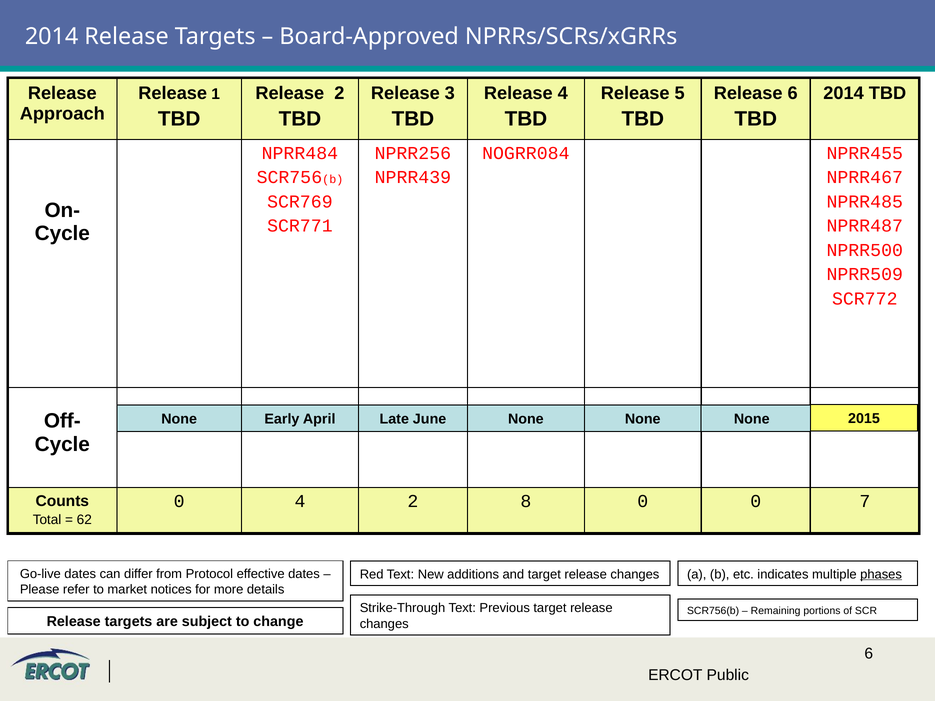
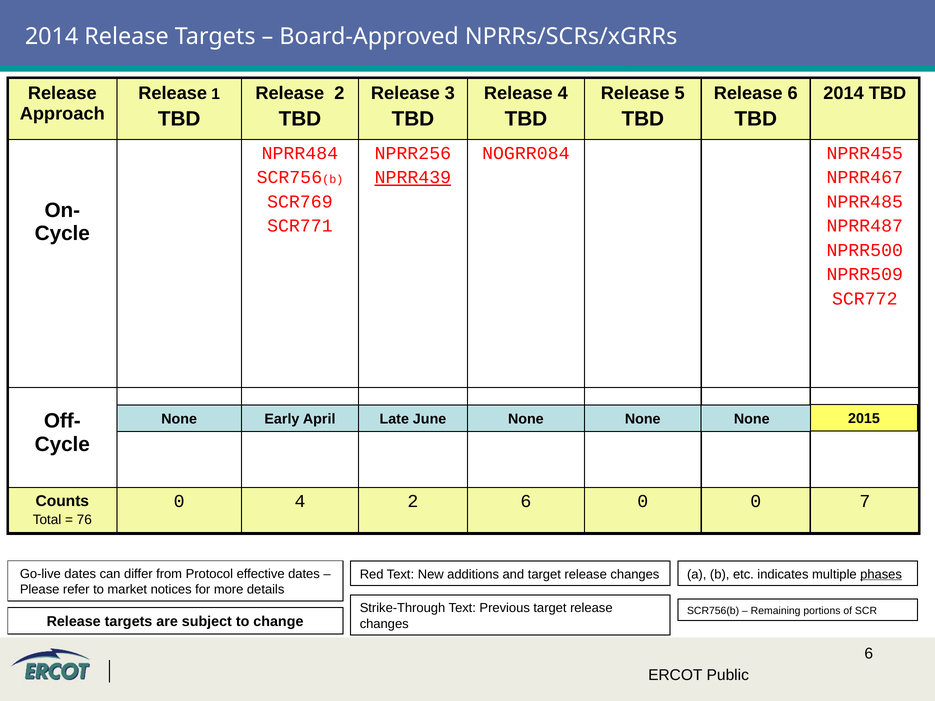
NPRR439 underline: none -> present
2 8: 8 -> 6
62: 62 -> 76
